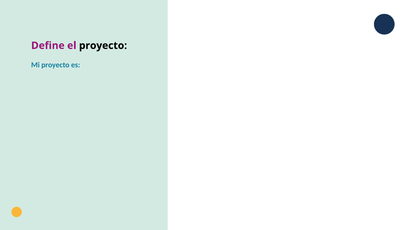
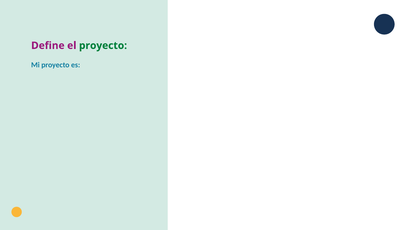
proyecto at (103, 45) colour: black -> green
